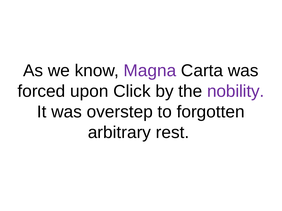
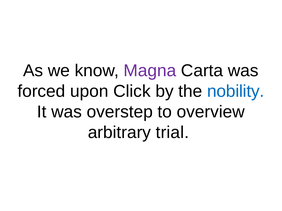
nobility colour: purple -> blue
forgotten: forgotten -> overview
rest: rest -> trial
